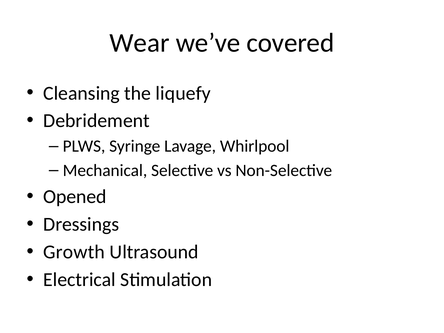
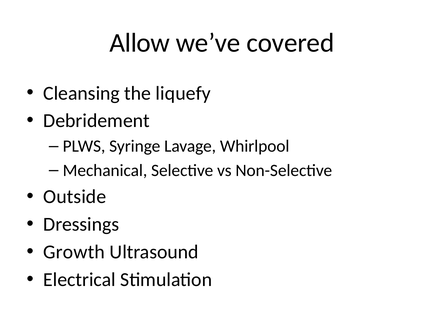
Wear: Wear -> Allow
Opened: Opened -> Outside
